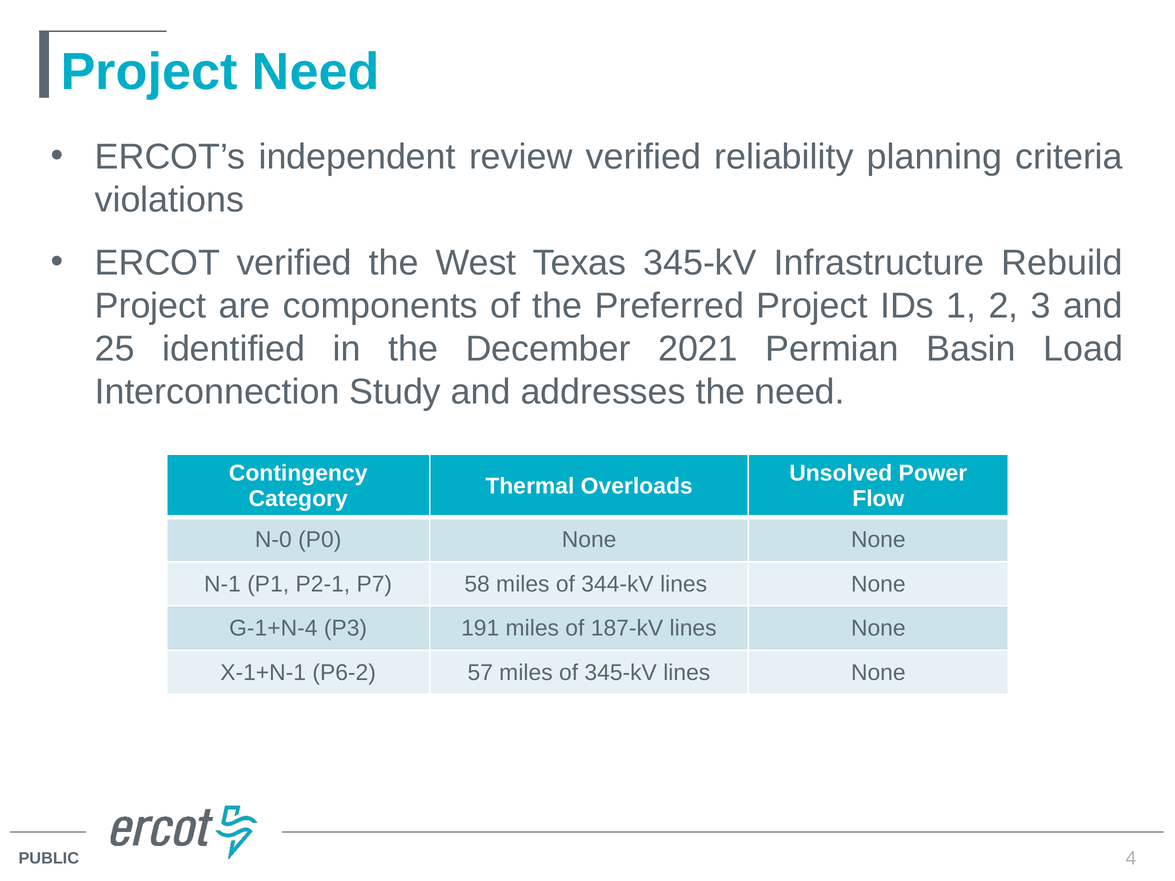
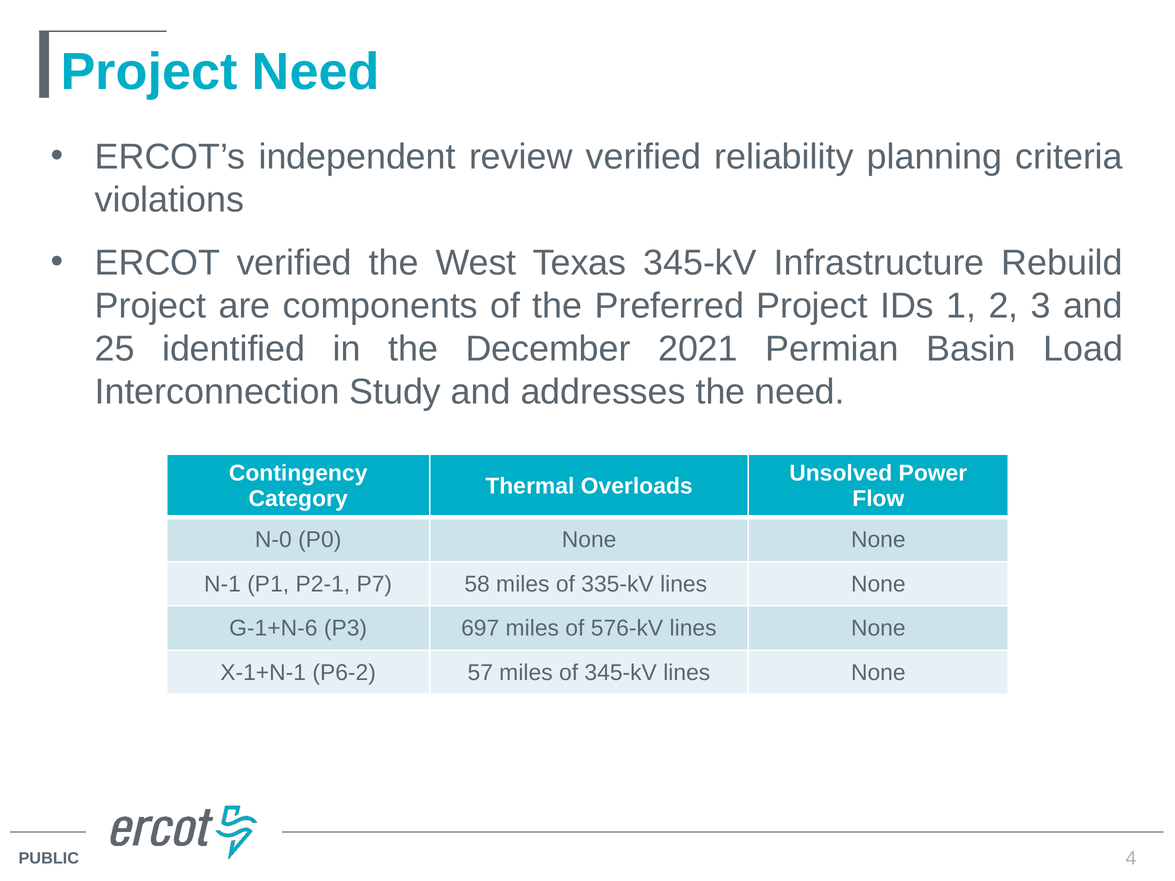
344-kV: 344-kV -> 335-kV
G-1+N-4: G-1+N-4 -> G-1+N-6
191: 191 -> 697
187-kV: 187-kV -> 576-kV
